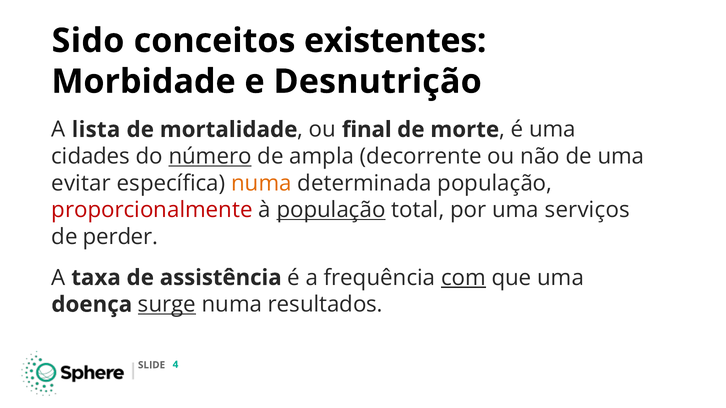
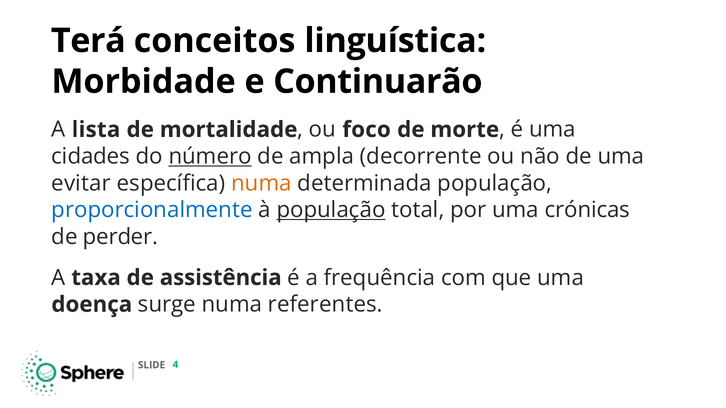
Sido: Sido -> Terá
existentes: existentes -> linguística
Desnutrição: Desnutrição -> Continuarão
final: final -> foco
proporcionalmente colour: red -> blue
serviços: serviços -> crónicas
com underline: present -> none
surge underline: present -> none
resultados: resultados -> referentes
